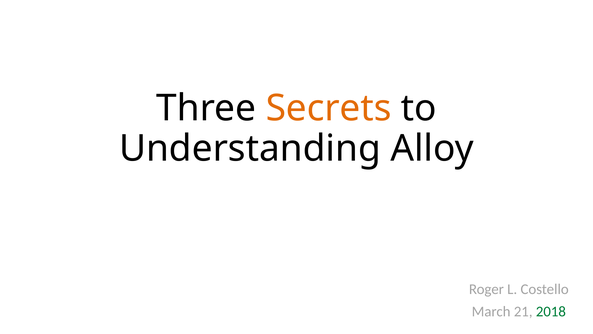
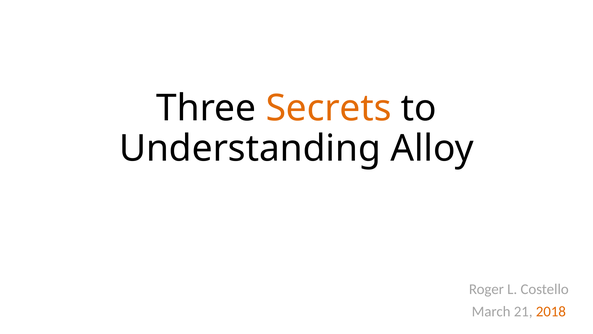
2018 colour: green -> orange
